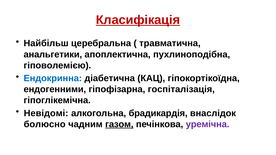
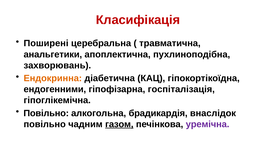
Класифікація underline: present -> none
Найбільш: Найбільш -> Поширені
гіповолемією: гіповолемією -> захворювань
Ендокринна colour: blue -> orange
Невідомі at (46, 113): Невідомі -> Повільно
болюсно at (45, 124): болюсно -> повільно
